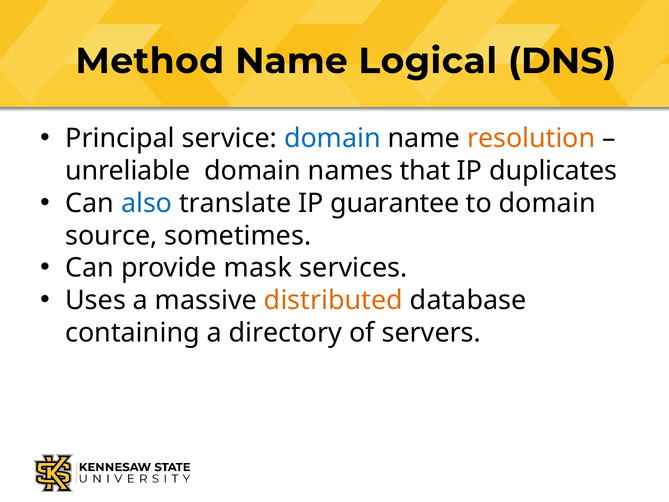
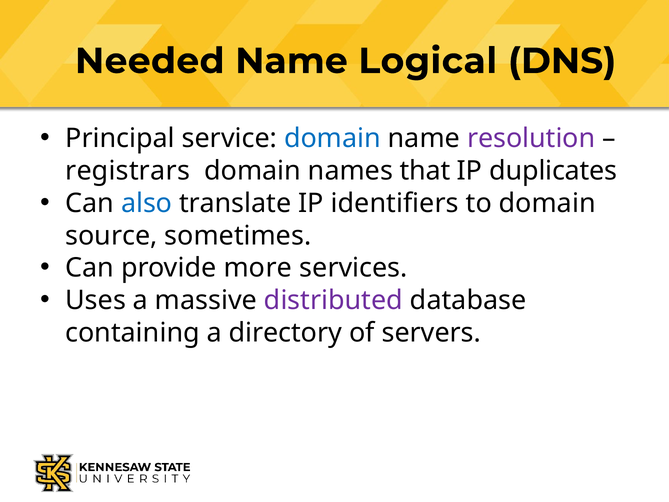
Method: Method -> Needed
resolution colour: orange -> purple
unreliable: unreliable -> registrars
guarantee: guarantee -> identifiers
mask: mask -> more
distributed colour: orange -> purple
